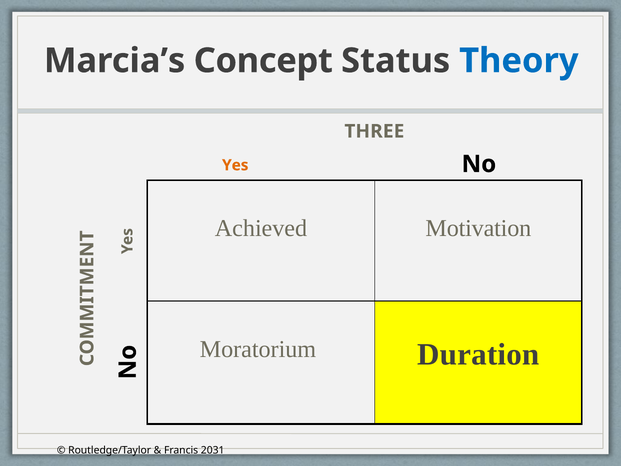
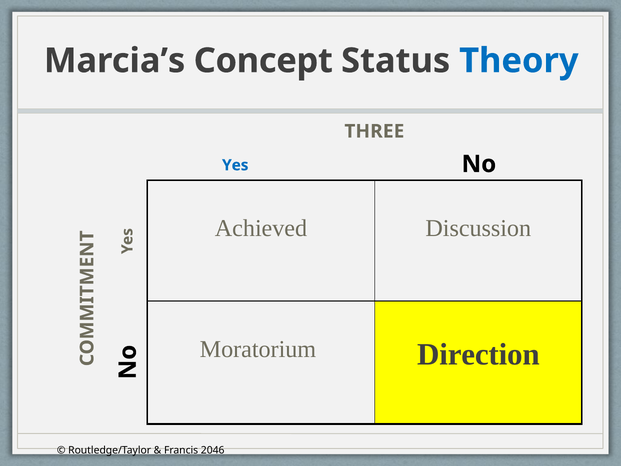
Yes colour: orange -> blue
Motivation: Motivation -> Discussion
Duration: Duration -> Direction
2031: 2031 -> 2046
